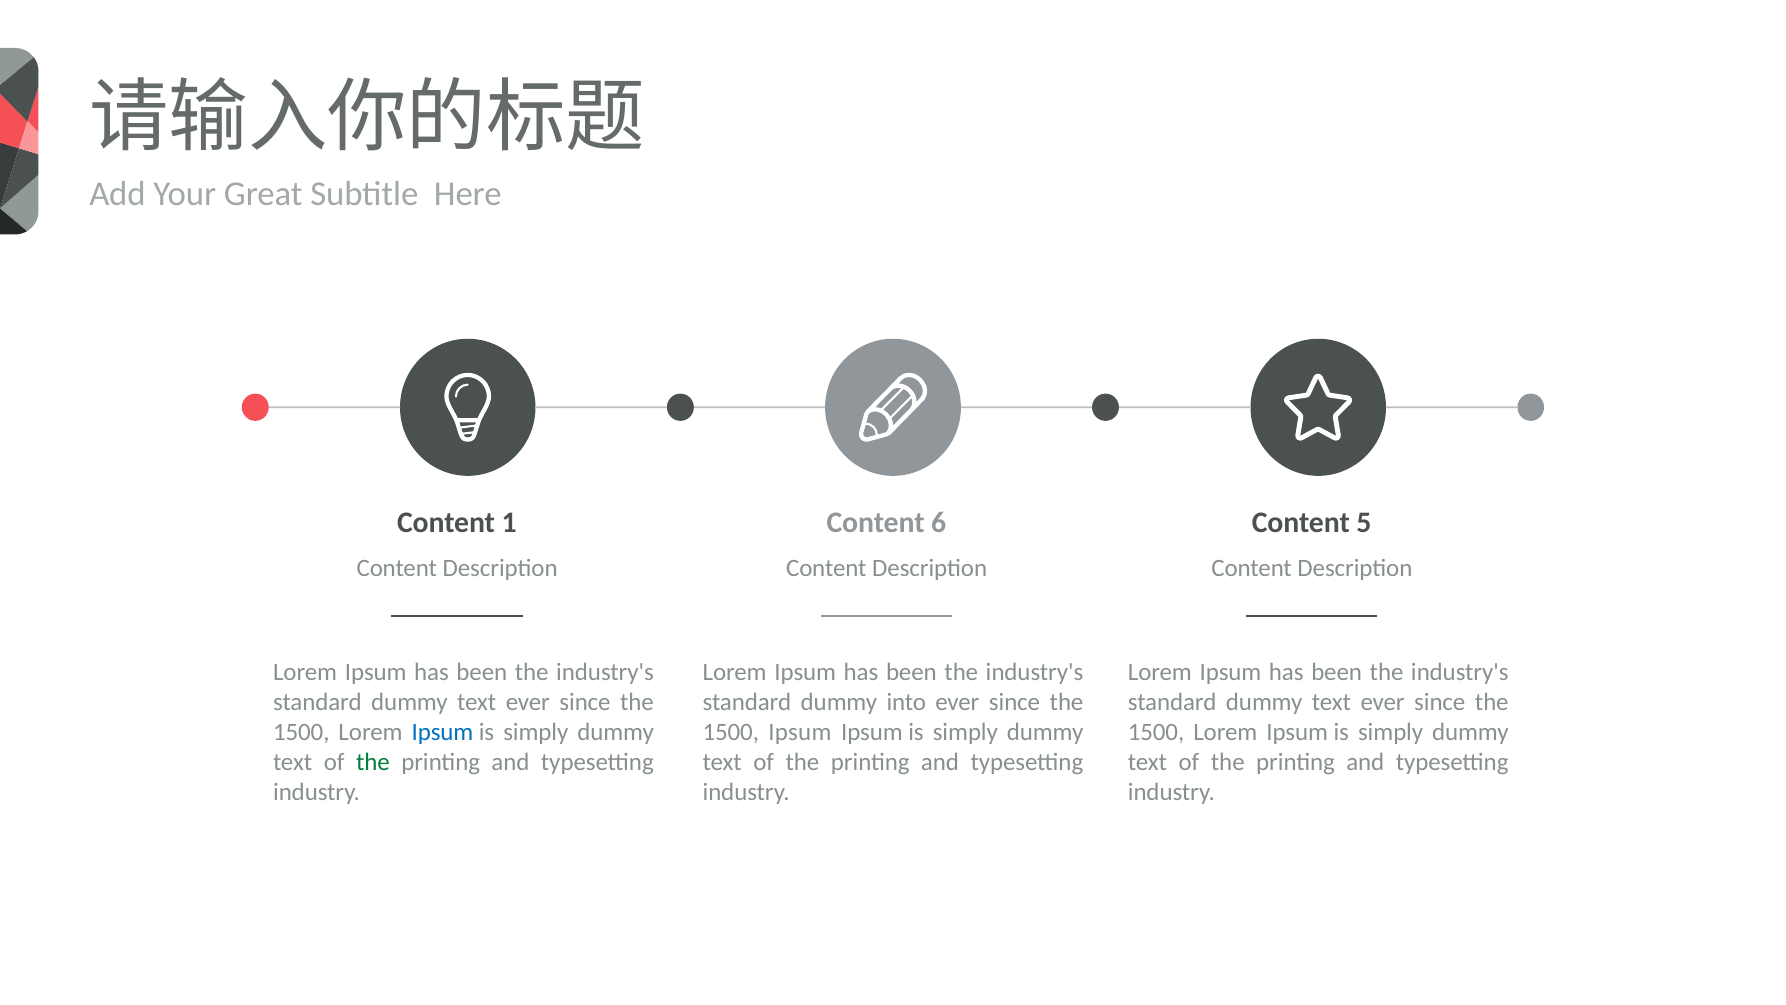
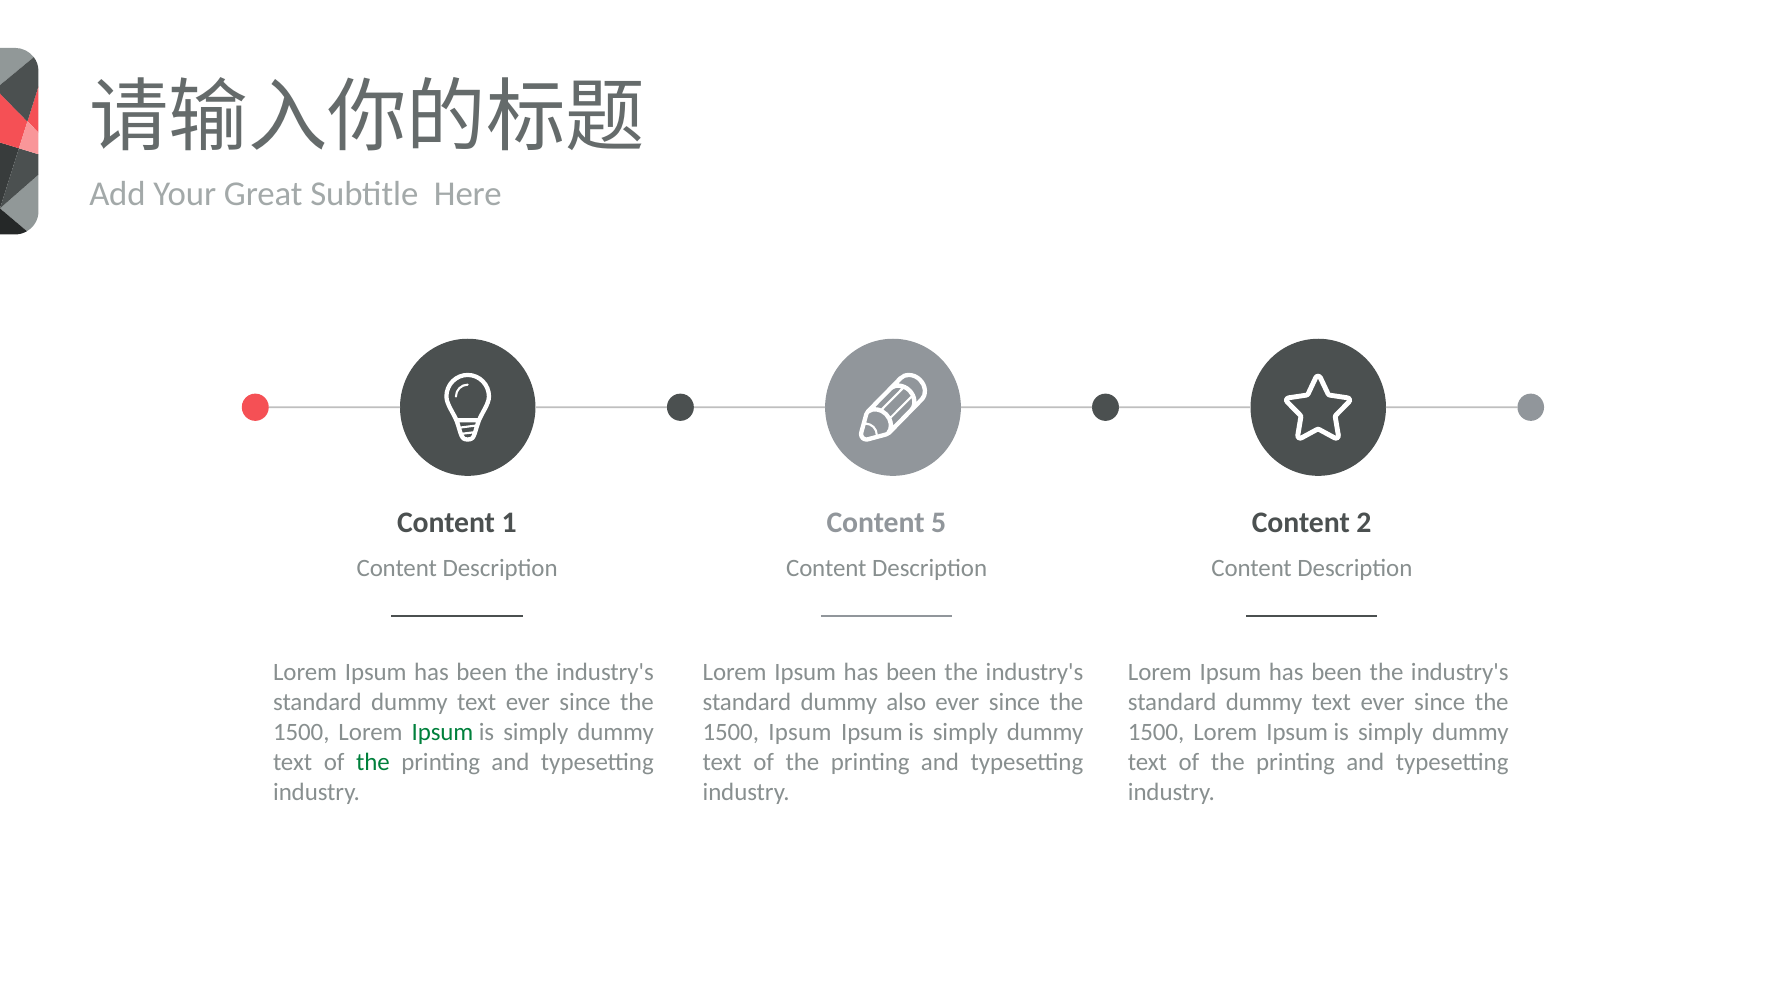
6: 6 -> 5
5: 5 -> 2
into: into -> also
Ipsum at (442, 732) colour: blue -> green
